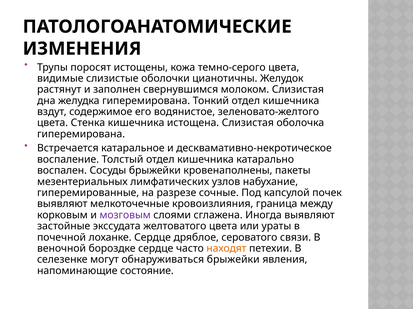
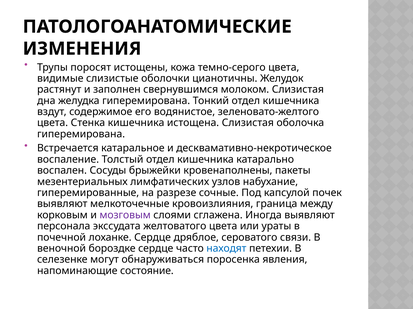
застойные: застойные -> персонала
находят colour: orange -> blue
обнаруживаться брыжейки: брыжейки -> поросенка
